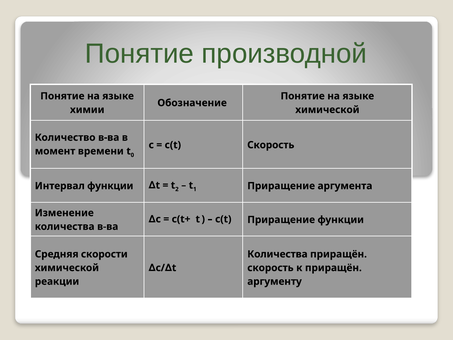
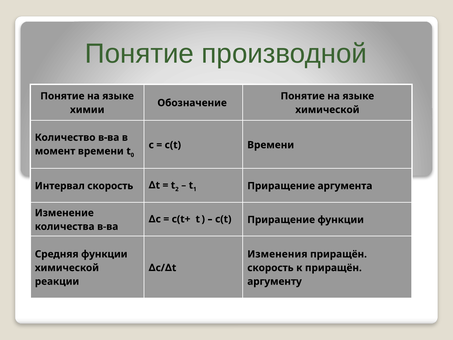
c(t Скорость: Скорость -> Времени
Интервал функции: функции -> скорость
Средняя скорости: скорости -> функции
Количества at (277, 254): Количества -> Изменения
